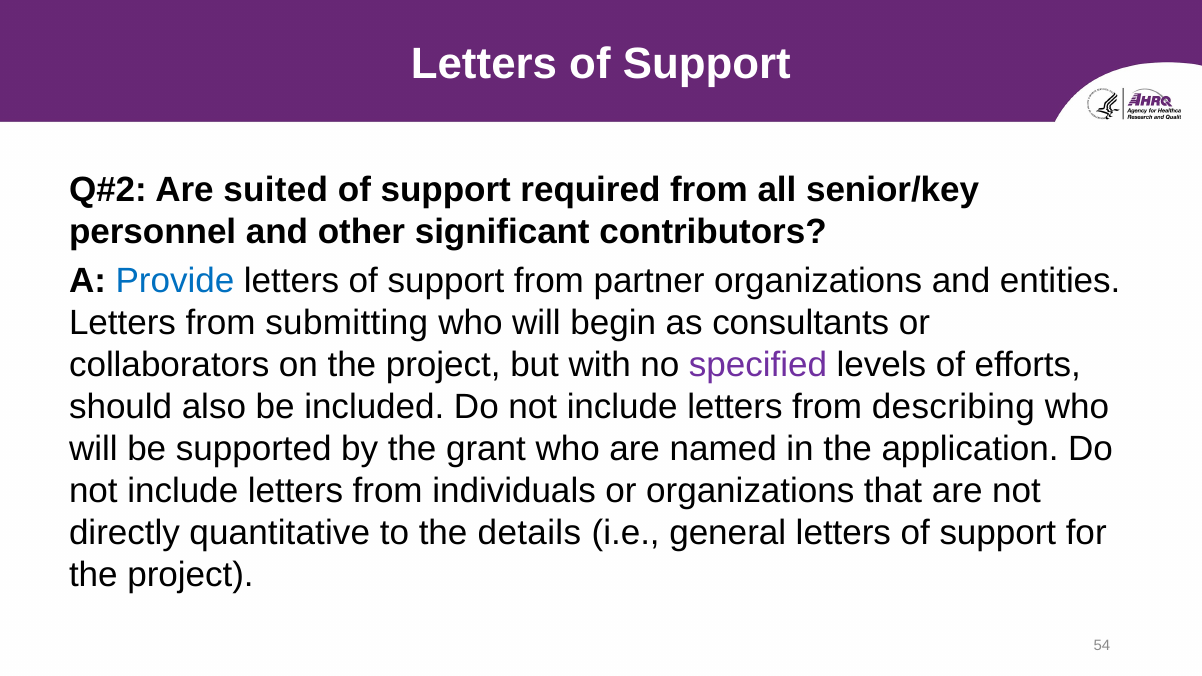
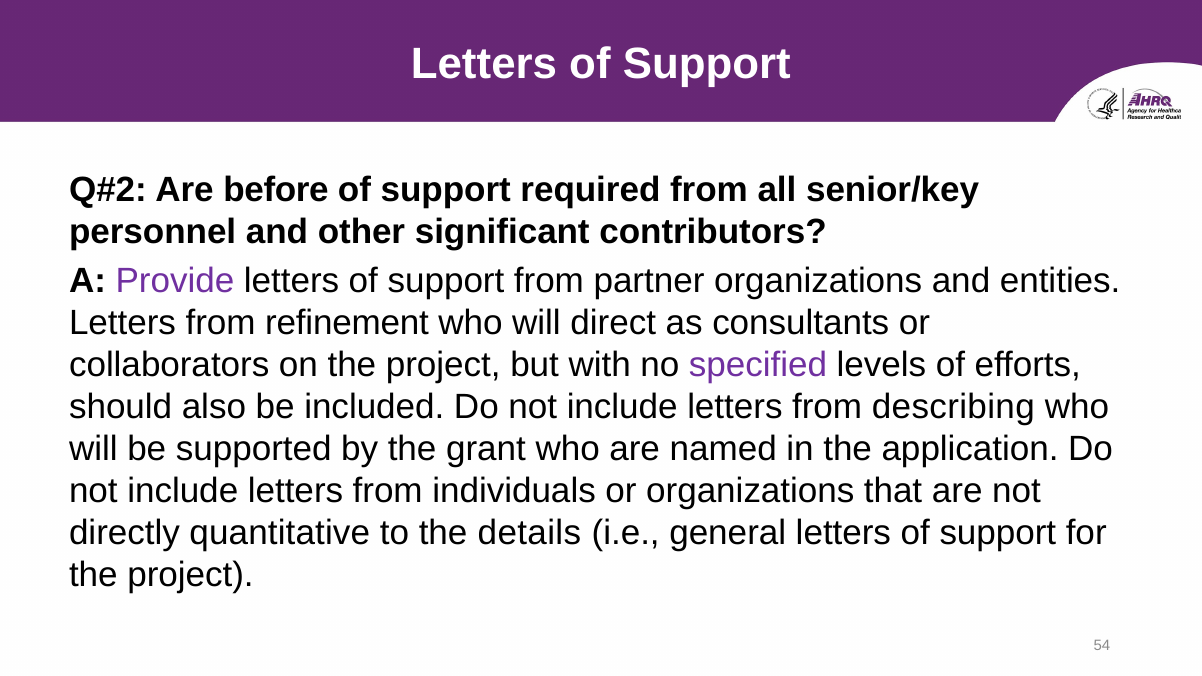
suited: suited -> before
Provide colour: blue -> purple
submitting: submitting -> refinement
begin: begin -> direct
